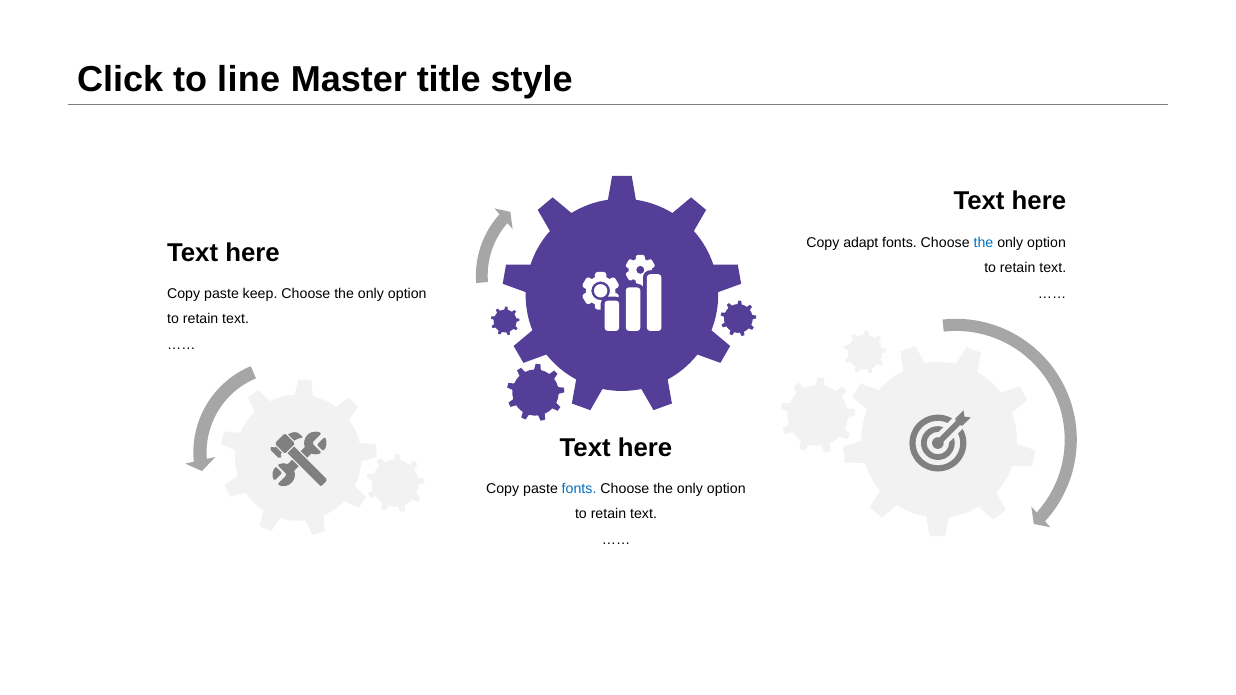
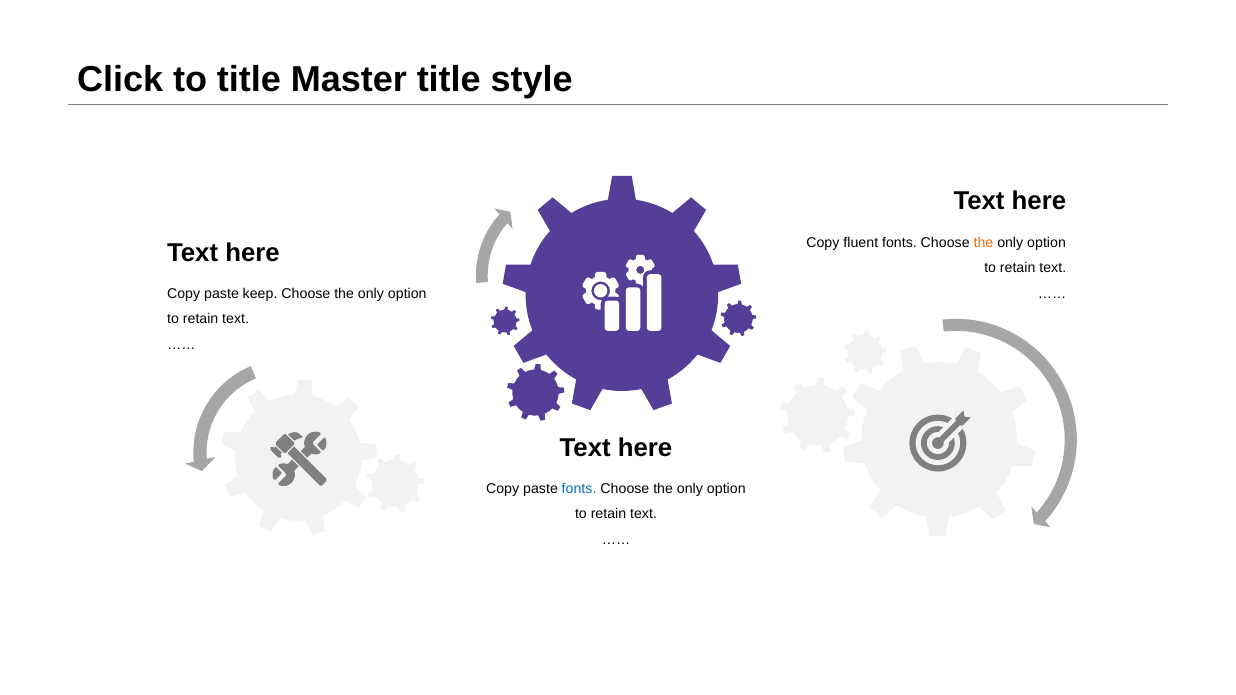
to line: line -> title
adapt: adapt -> fluent
the at (983, 243) colour: blue -> orange
